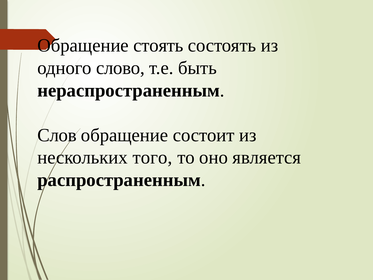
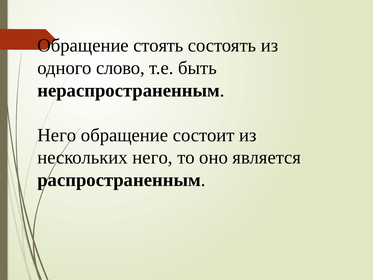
Слов at (57, 135): Слов -> Него
нескольких того: того -> него
